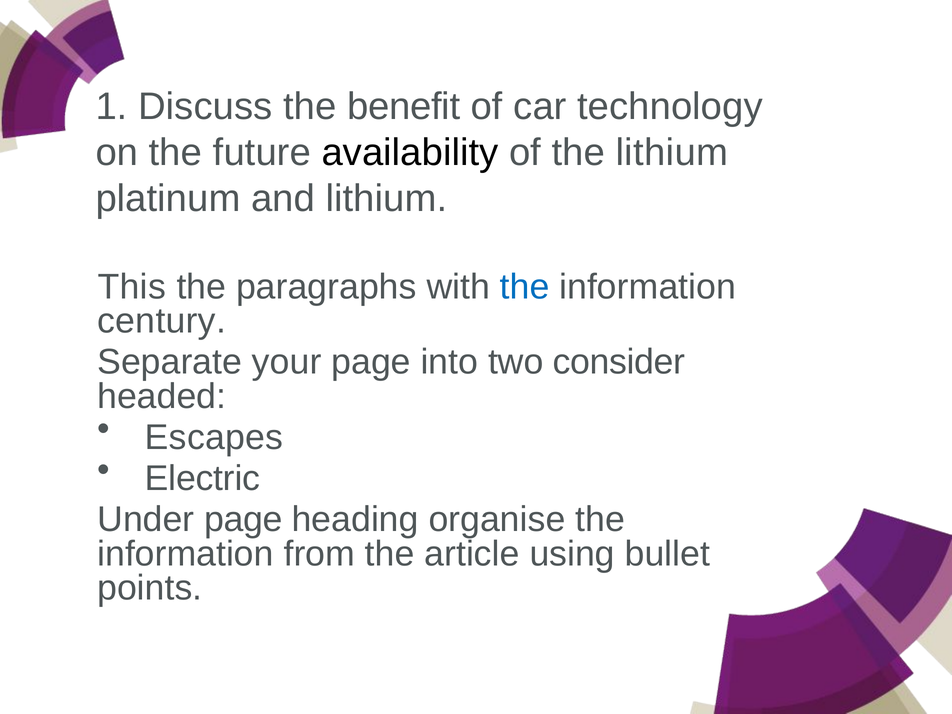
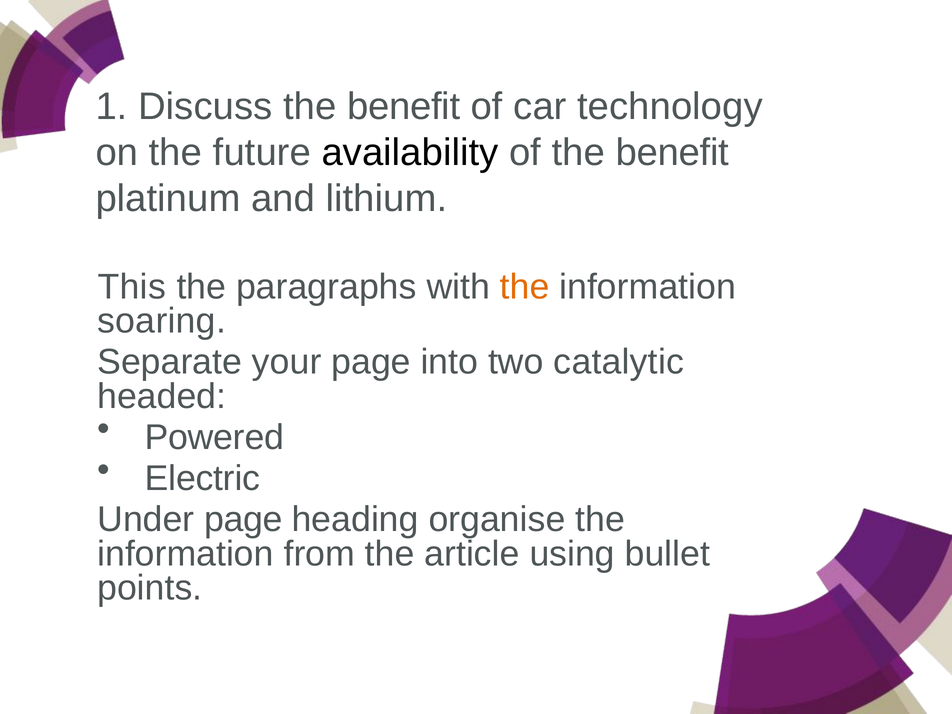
of the lithium: lithium -> benefit
the at (525, 287) colour: blue -> orange
century: century -> soaring
consider: consider -> catalytic
Escapes: Escapes -> Powered
